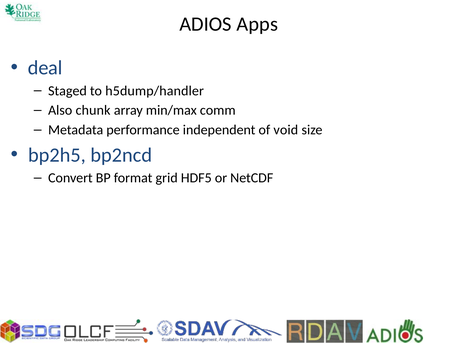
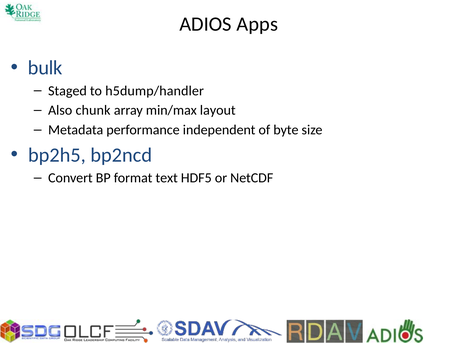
deal: deal -> bulk
comm: comm -> layout
void: void -> byte
grid: grid -> text
